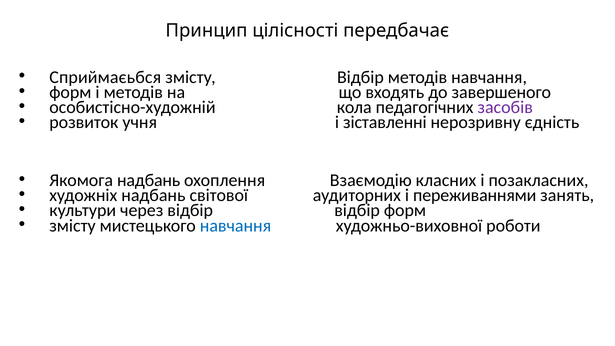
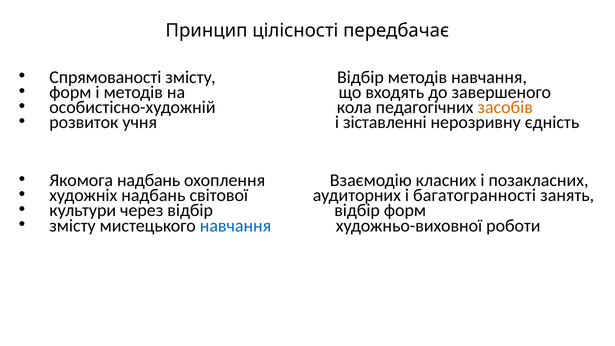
Сприймаєьбся: Сприймаєьбся -> Спрямованості
засобів colour: purple -> orange
переживаннями: переживаннями -> багатогранності
